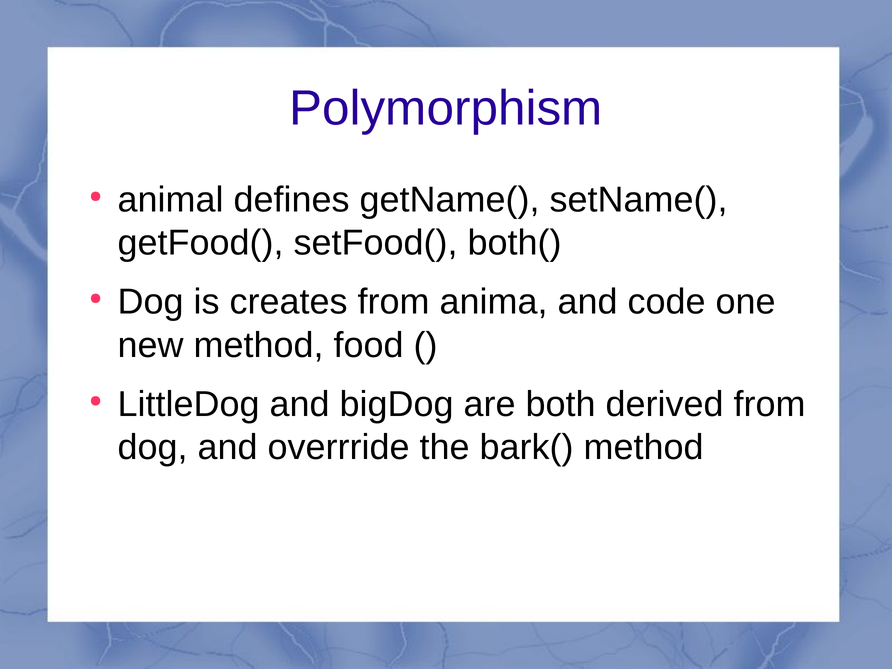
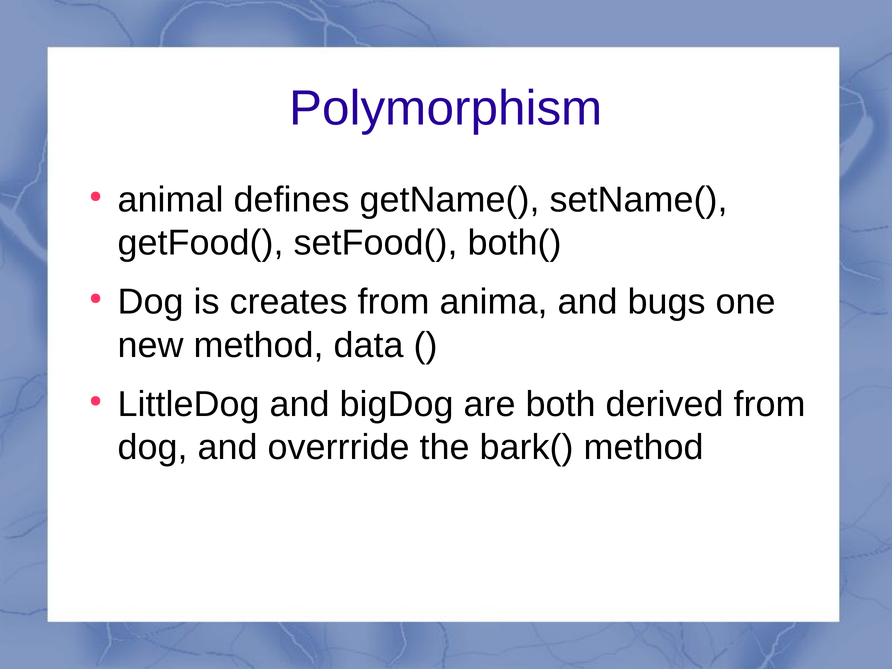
code: code -> bugs
food: food -> data
